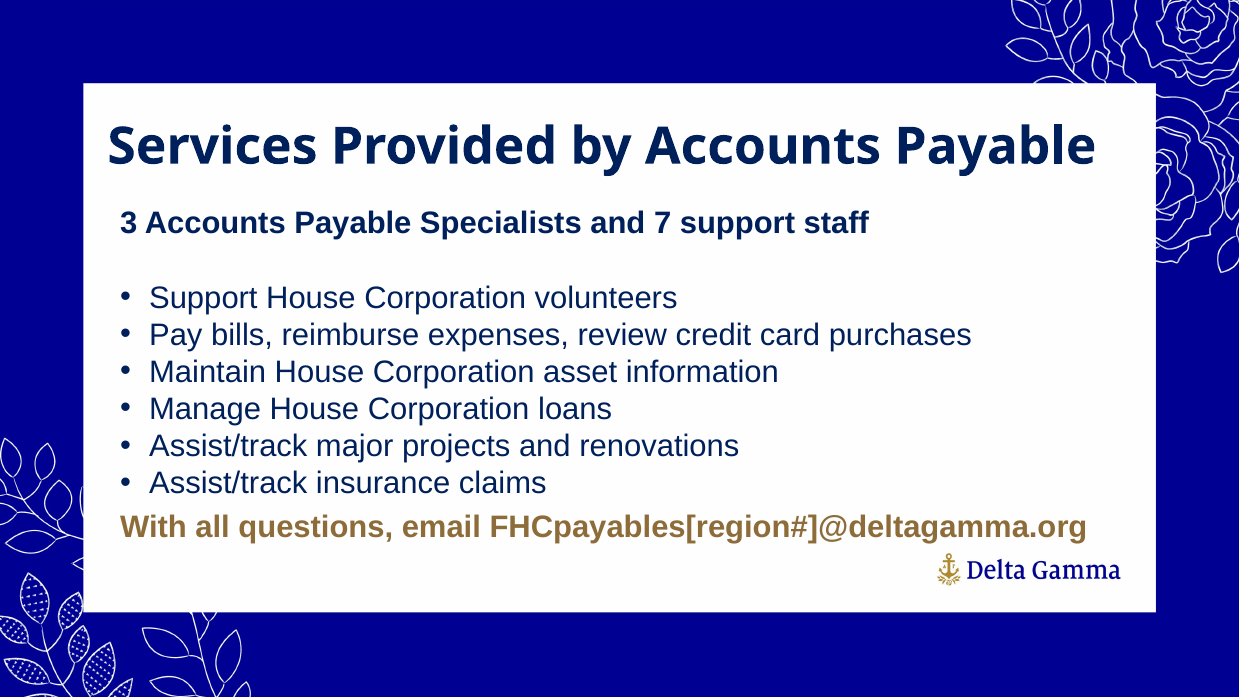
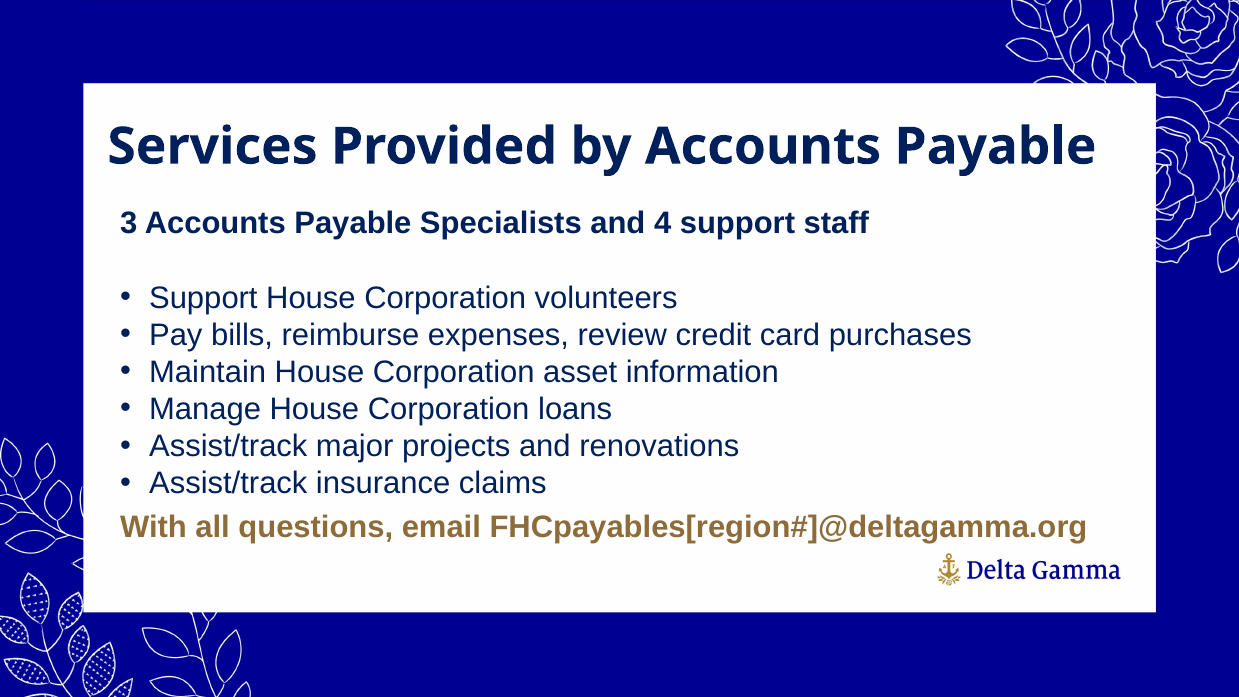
7: 7 -> 4
